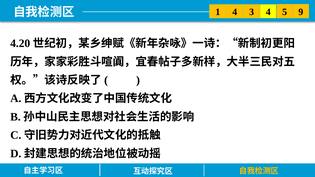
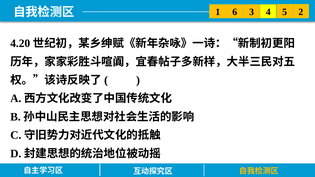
1 4: 4 -> 6
9: 9 -> 2
